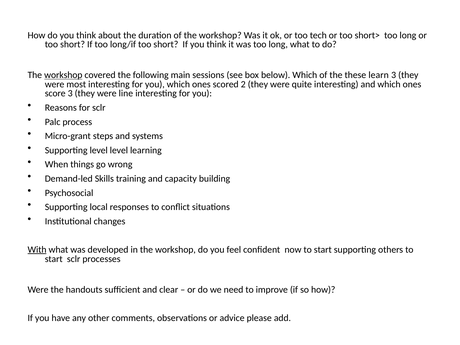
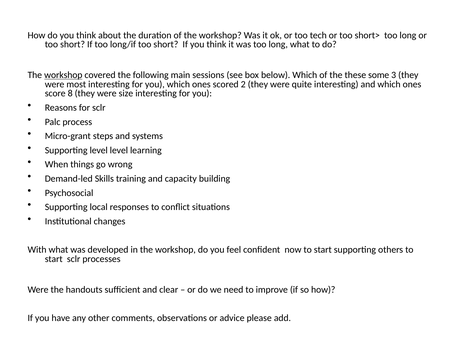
learn: learn -> some
score 3: 3 -> 8
line: line -> size
With underline: present -> none
